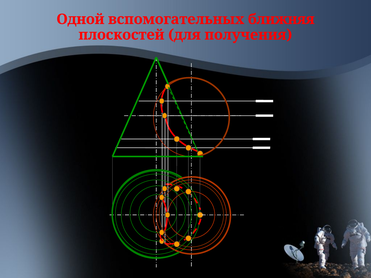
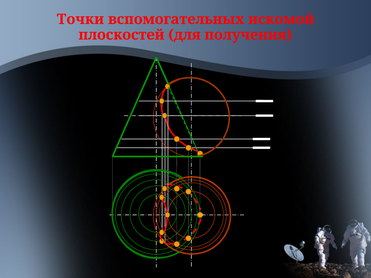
Одной: Одной -> Точки
ближняя: ближняя -> искомой
